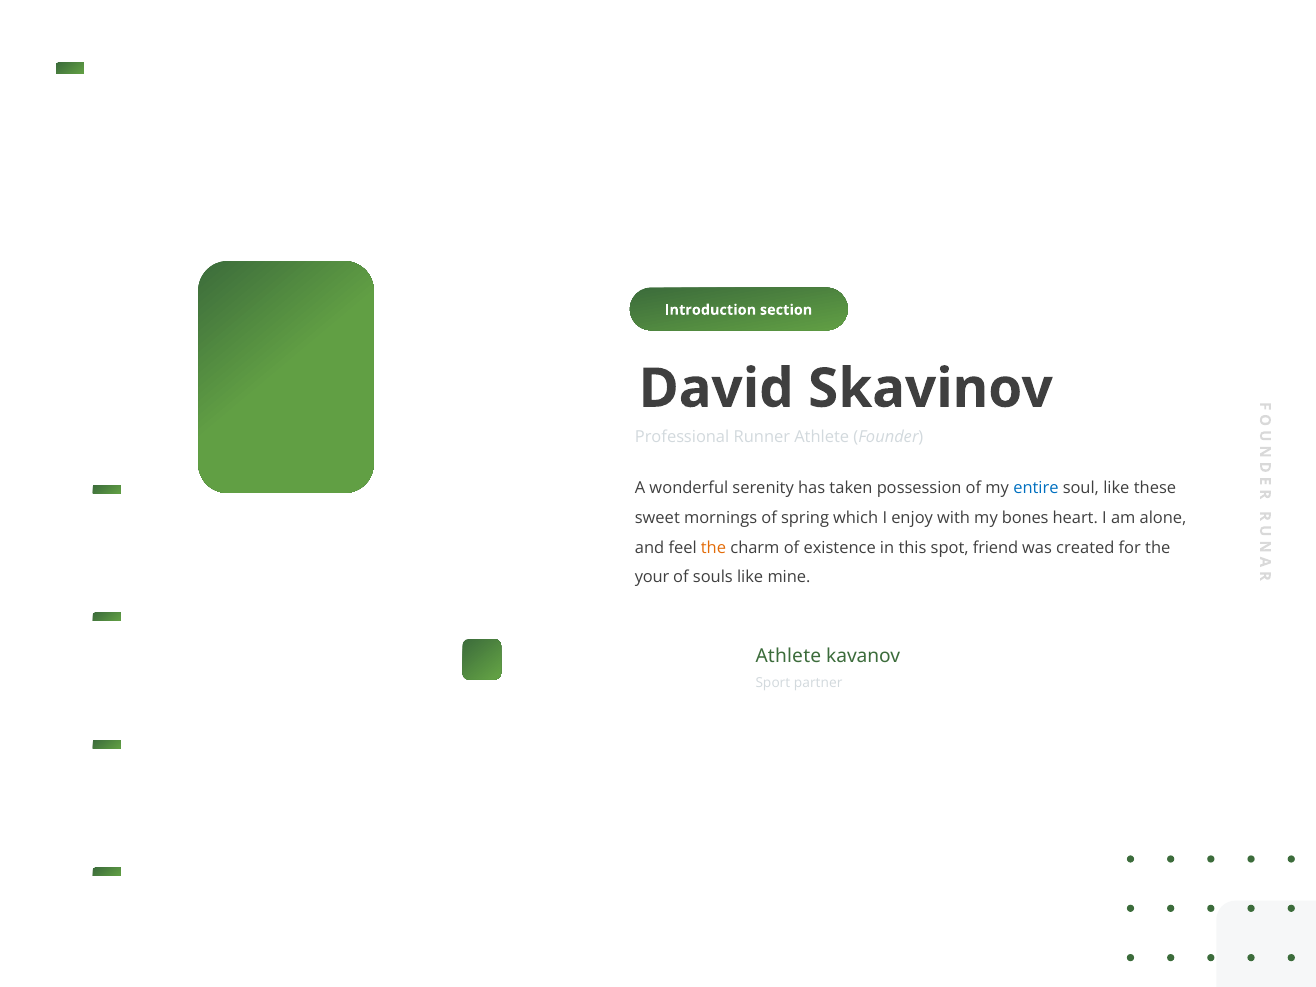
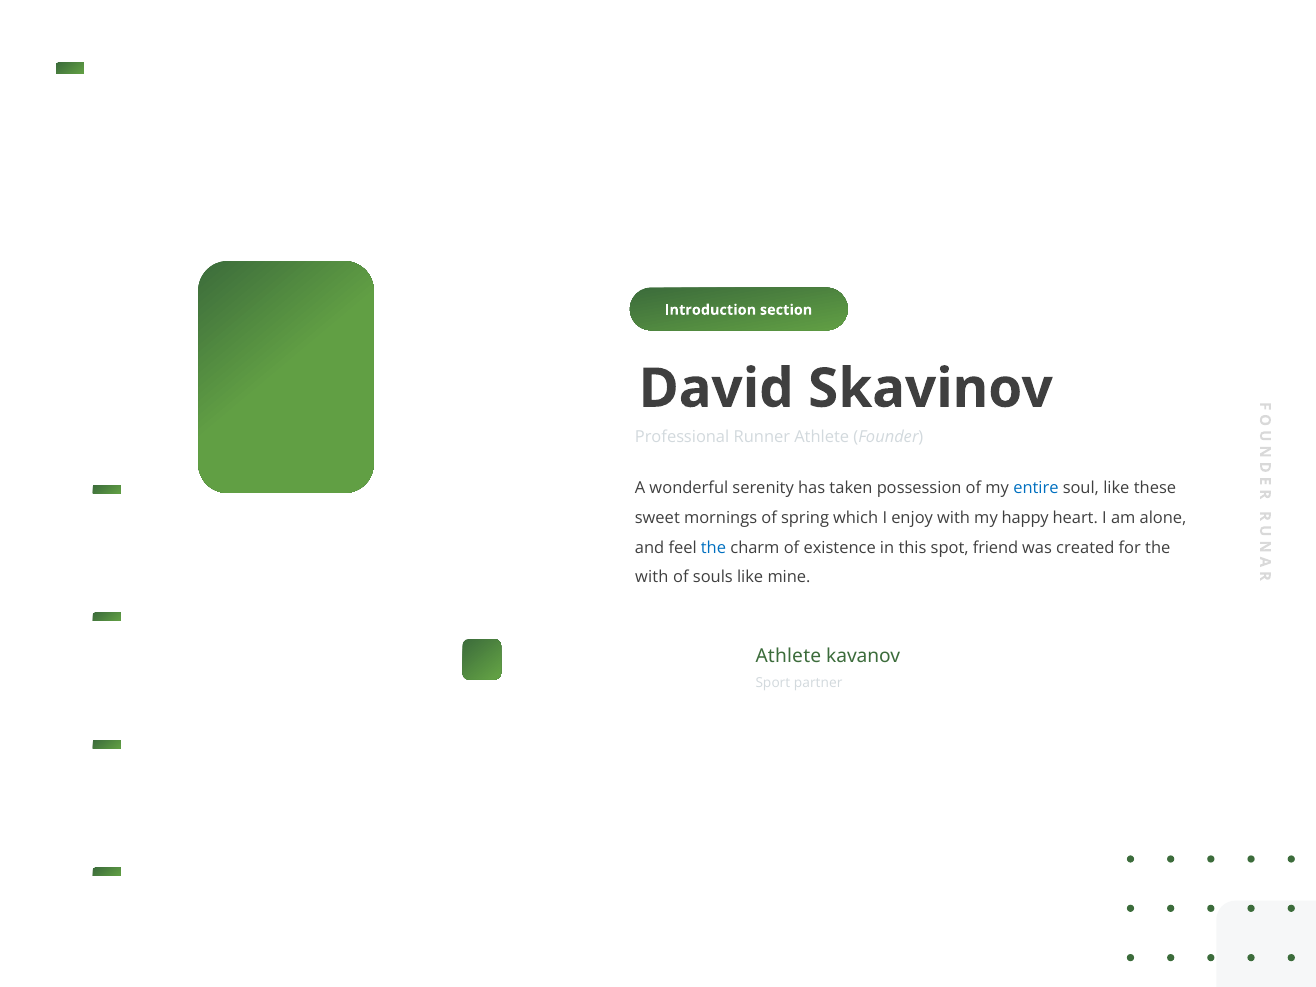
bones: bones -> happy
the at (713, 548) colour: orange -> blue
your at (652, 577): your -> with
